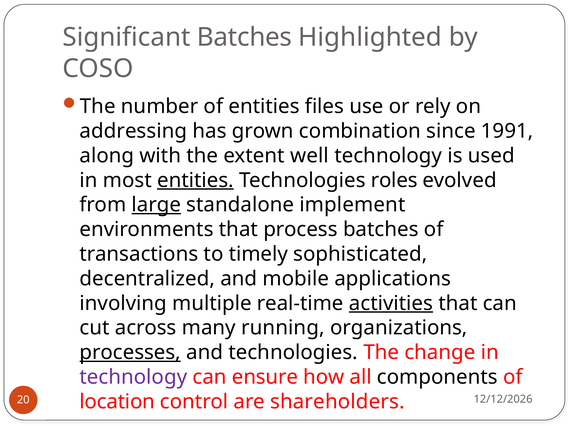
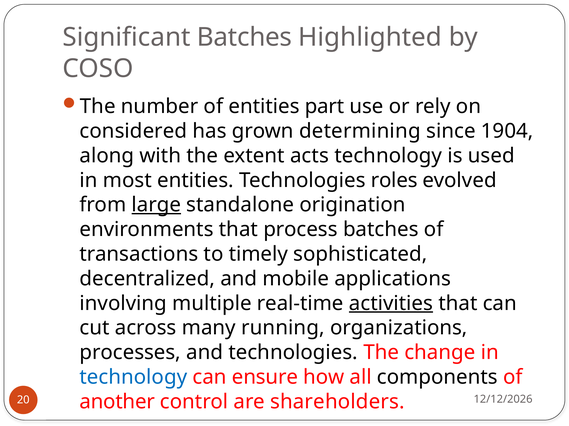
files: files -> part
addressing: addressing -> considered
combination: combination -> determining
1991: 1991 -> 1904
well: well -> acts
entities at (195, 181) underline: present -> none
implement: implement -> origination
processes underline: present -> none
technology at (133, 378) colour: purple -> blue
location: location -> another
